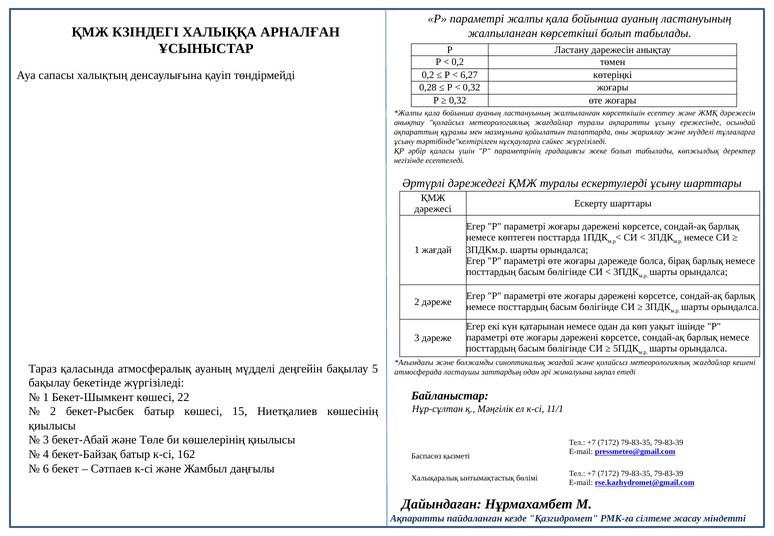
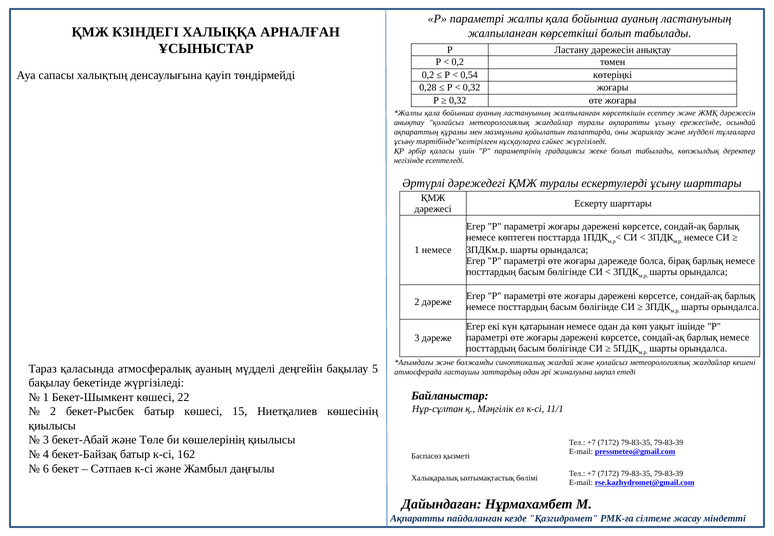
6,27: 6,27 -> 0,54
1 жағдай: жағдай -> немесе
